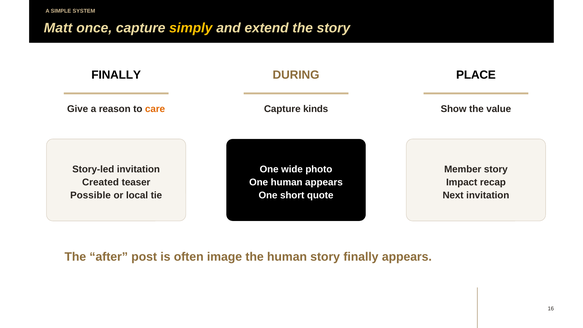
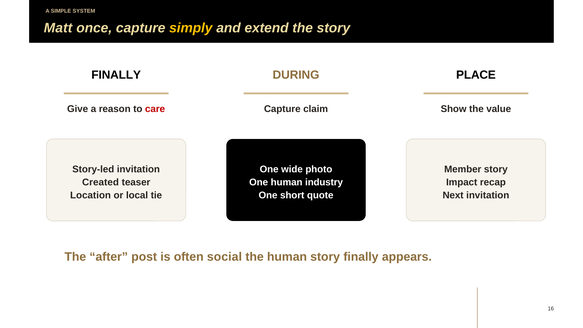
care colour: orange -> red
kinds: kinds -> claim
human appears: appears -> industry
Possible: Possible -> Location
image: image -> social
